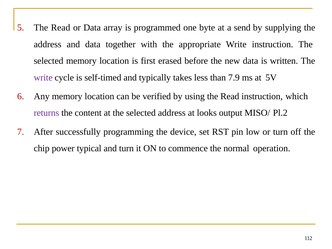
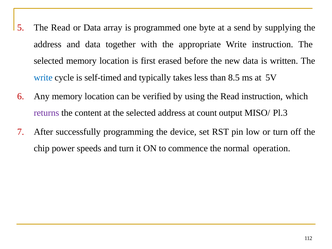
write at (43, 77) colour: purple -> blue
7.9: 7.9 -> 8.5
looks: looks -> count
Pl.2: Pl.2 -> Pl.3
typical: typical -> speeds
